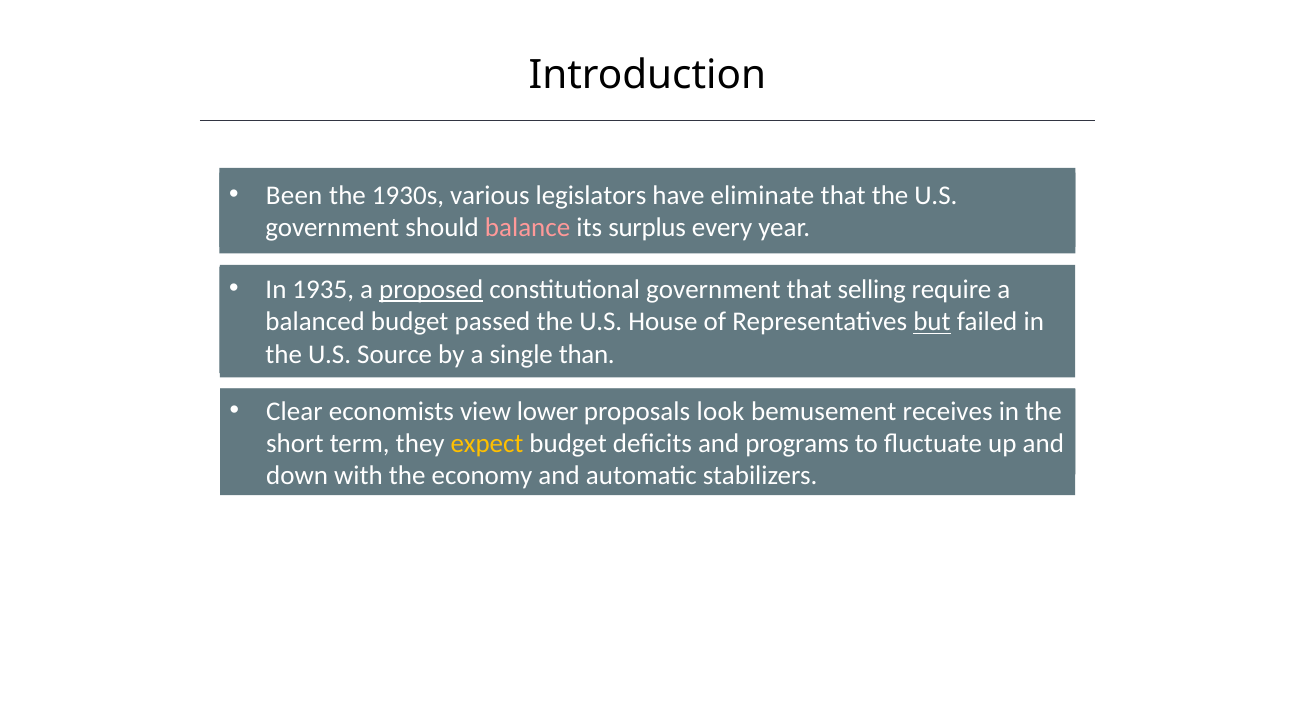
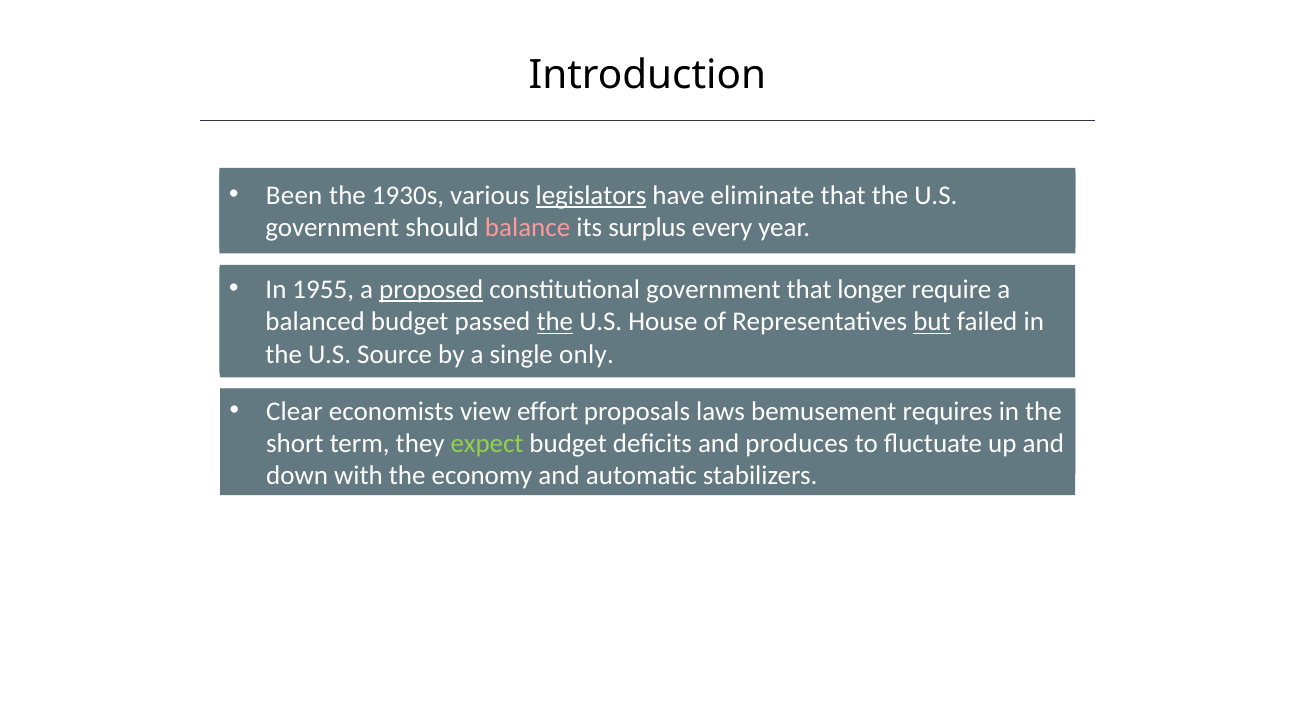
legislators underline: none -> present
1935: 1935 -> 1955
selling: selling -> longer
the at (555, 322) underline: none -> present
than: than -> only
lower: lower -> effort
look: look -> laws
receives: receives -> requires
expect colour: yellow -> light green
programs: programs -> produces
